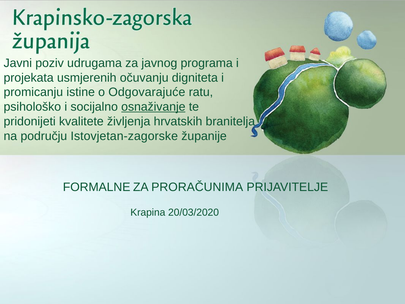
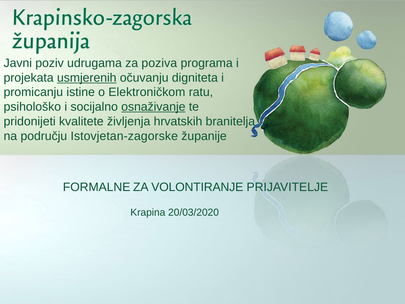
javnog: javnog -> poziva
usmjerenih underline: none -> present
Odgovarajuće: Odgovarajuće -> Elektroničkom
PRORAČUNIMA: PRORAČUNIMA -> VOLONTIRANJE
